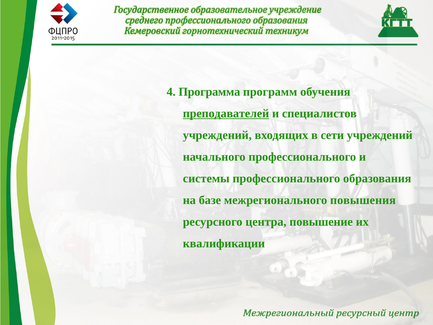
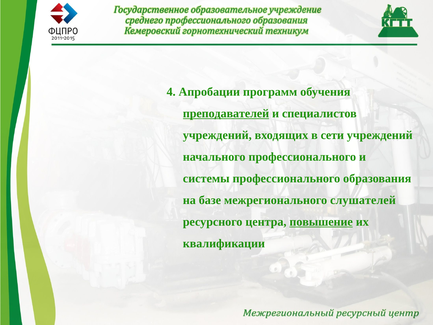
Программа: Программа -> Апробации
повышения: повышения -> слушателей
повышение underline: none -> present
